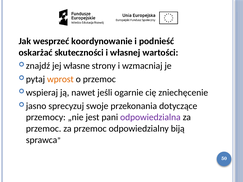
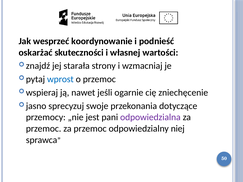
własne: własne -> starała
wprost colour: orange -> blue
biją: biją -> niej
